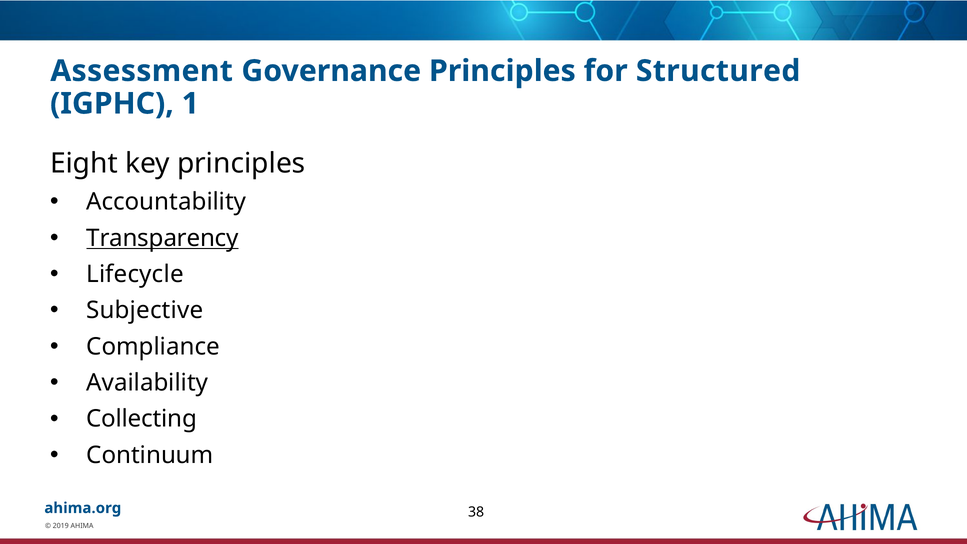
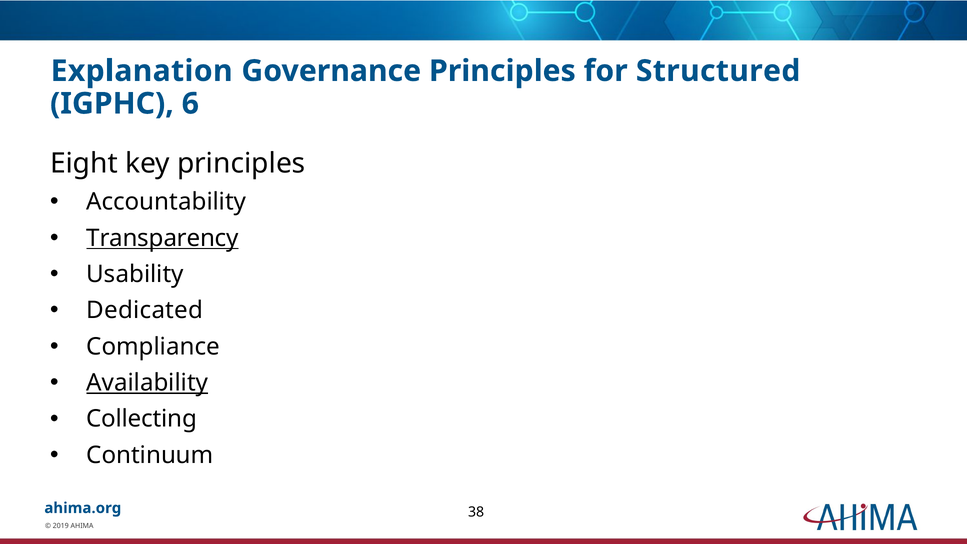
Assessment: Assessment -> Explanation
1: 1 -> 6
Lifecycle: Lifecycle -> Usability
Subjective: Subjective -> Dedicated
Availability underline: none -> present
